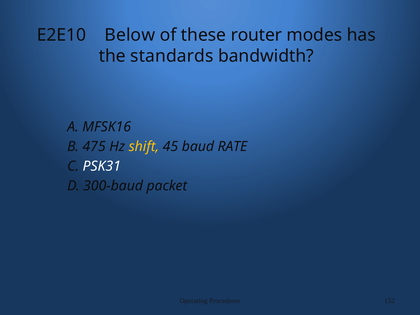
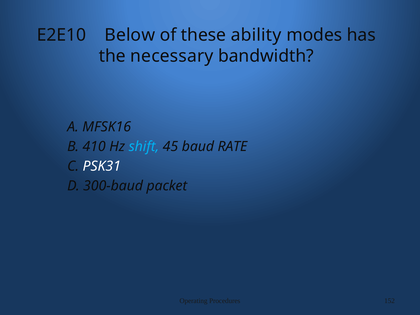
router: router -> ability
standards: standards -> necessary
475: 475 -> 410
shift colour: yellow -> light blue
